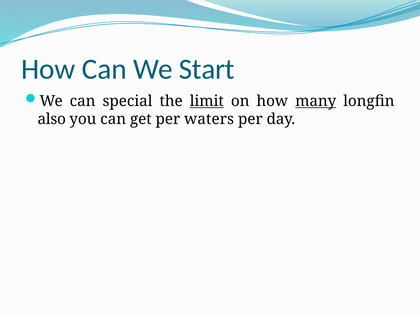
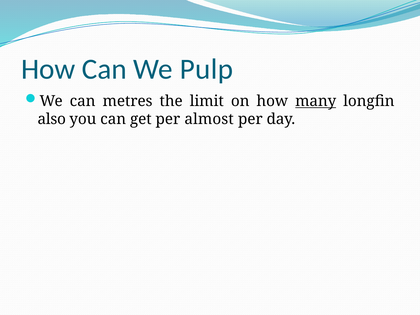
Start: Start -> Pulp
special: special -> metres
limit underline: present -> none
waters: waters -> almost
